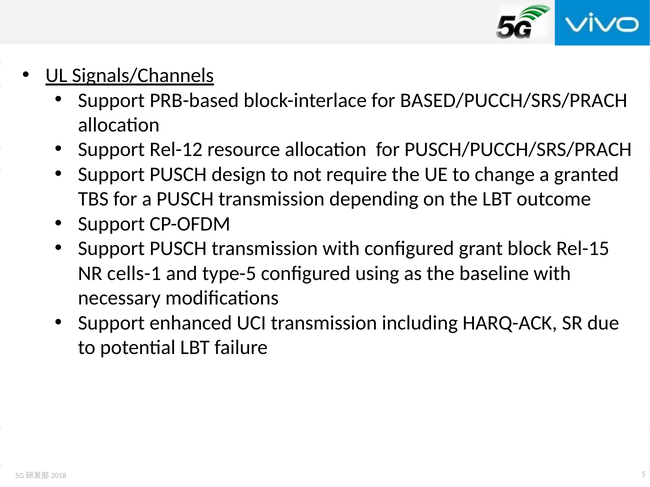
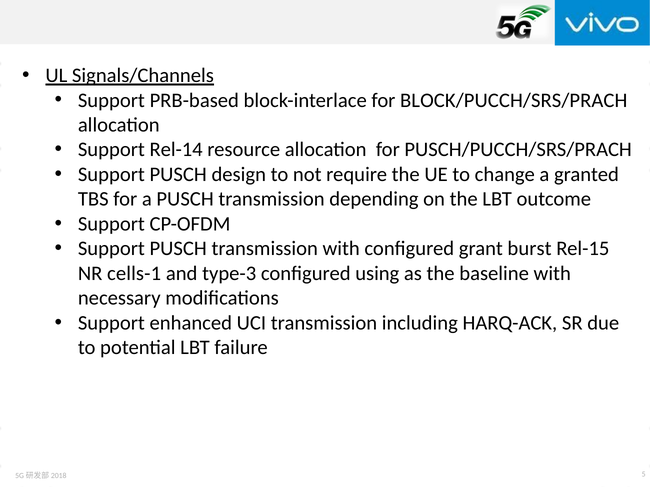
BASED/PUCCH/SRS/PRACH: BASED/PUCCH/SRS/PRACH -> BLOCK/PUCCH/SRS/PRACH
Rel-12: Rel-12 -> Rel-14
block: block -> burst
type-5: type-5 -> type-3
